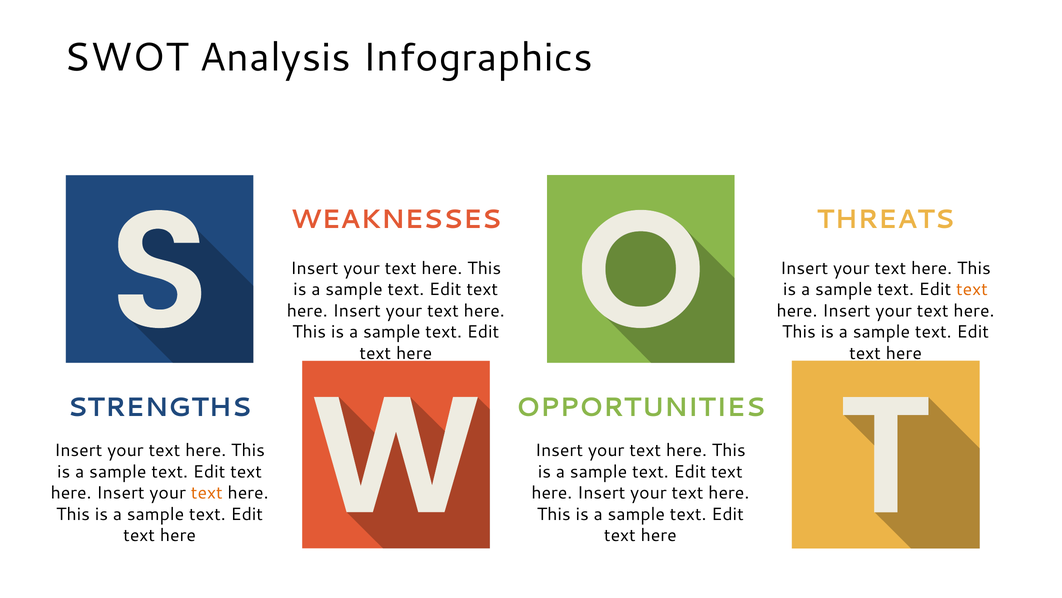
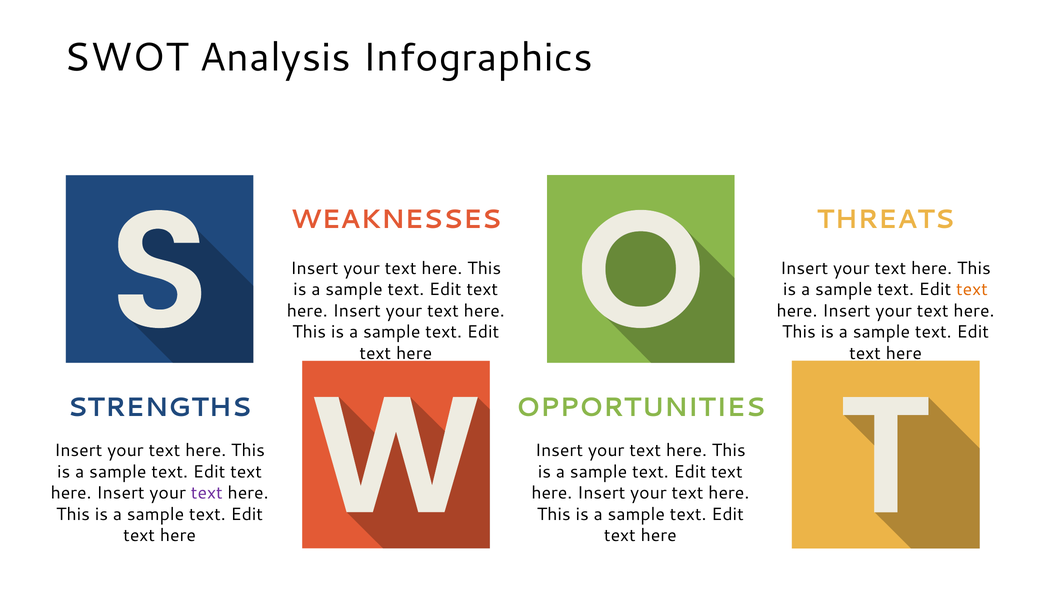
text at (207, 493) colour: orange -> purple
